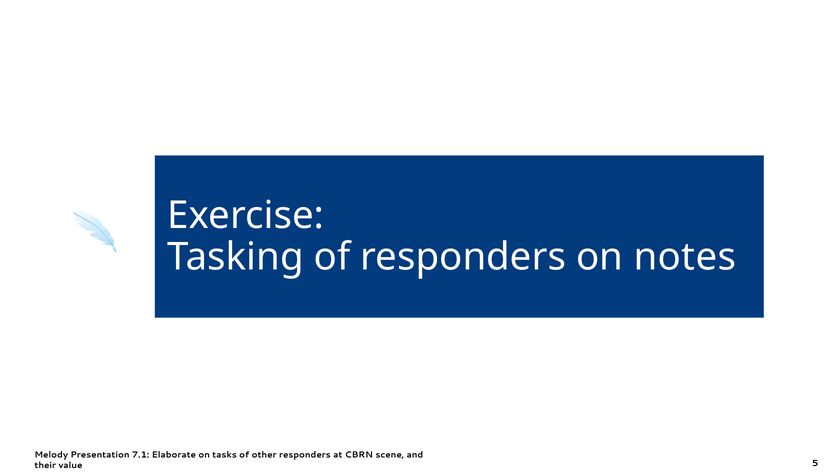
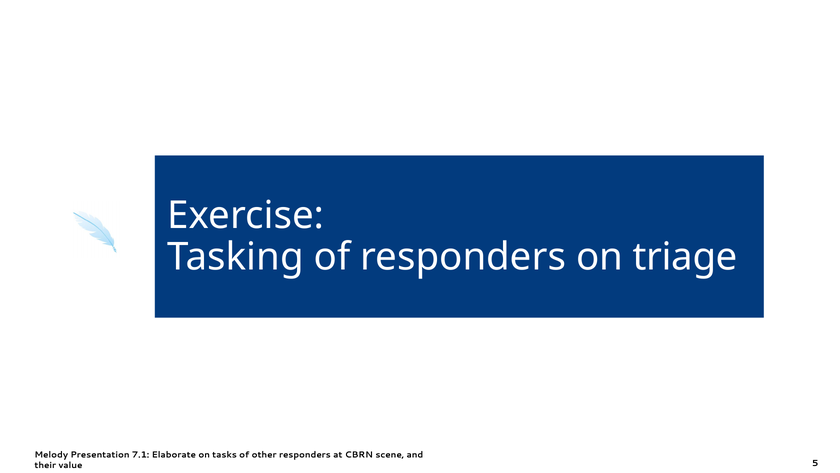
notes: notes -> triage
